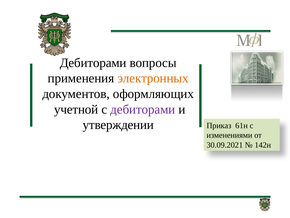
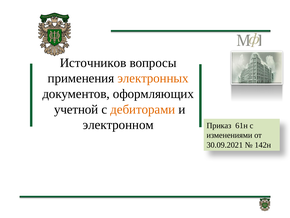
Дебиторами at (93, 63): Дебиторами -> Источников
дебиторами at (143, 109) colour: purple -> orange
утверждении: утверждении -> электронном
